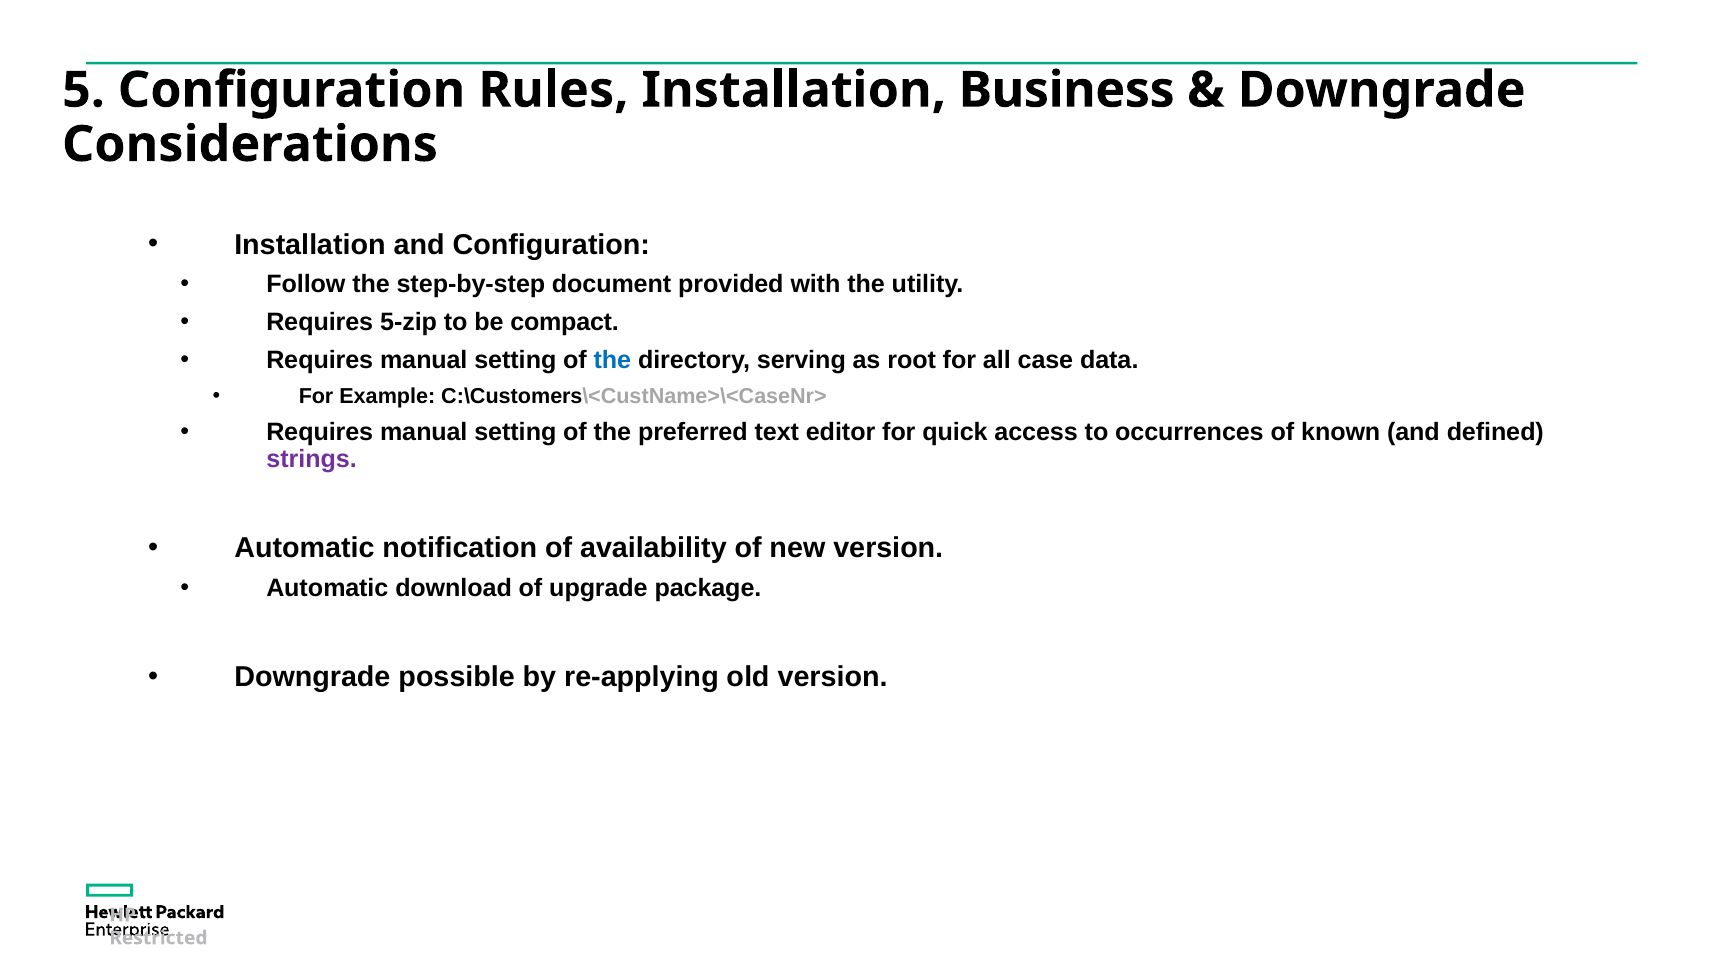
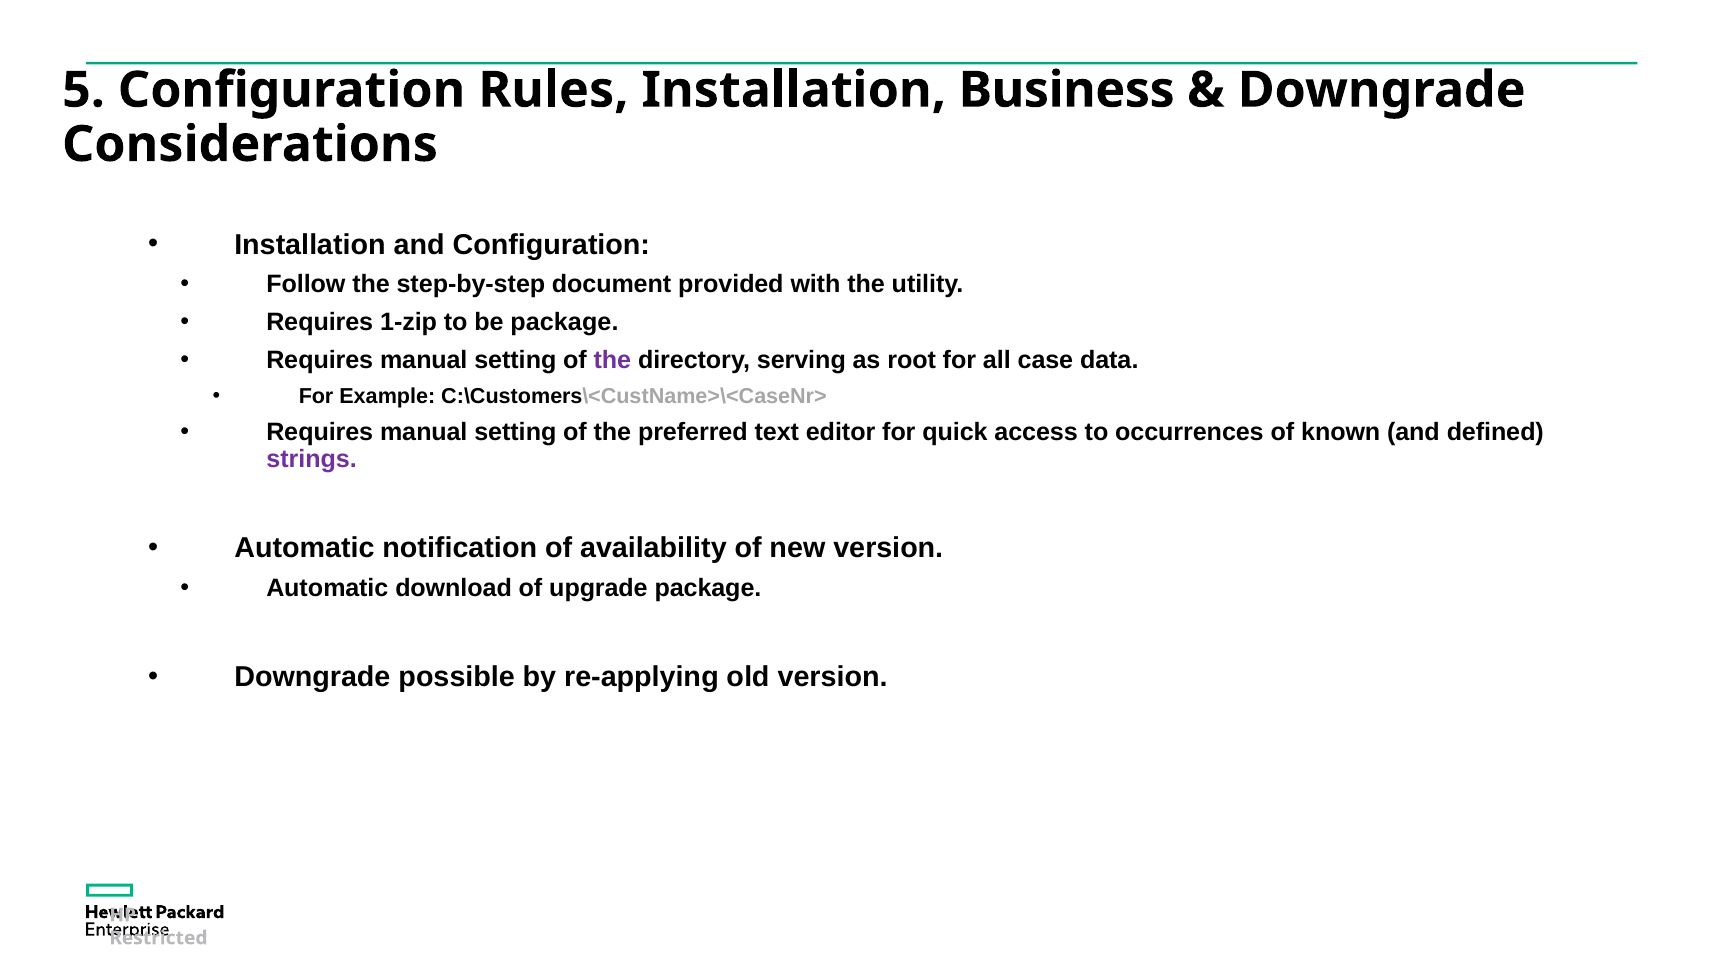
5-zip: 5-zip -> 1-zip
be compact: compact -> package
the at (612, 360) colour: blue -> purple
